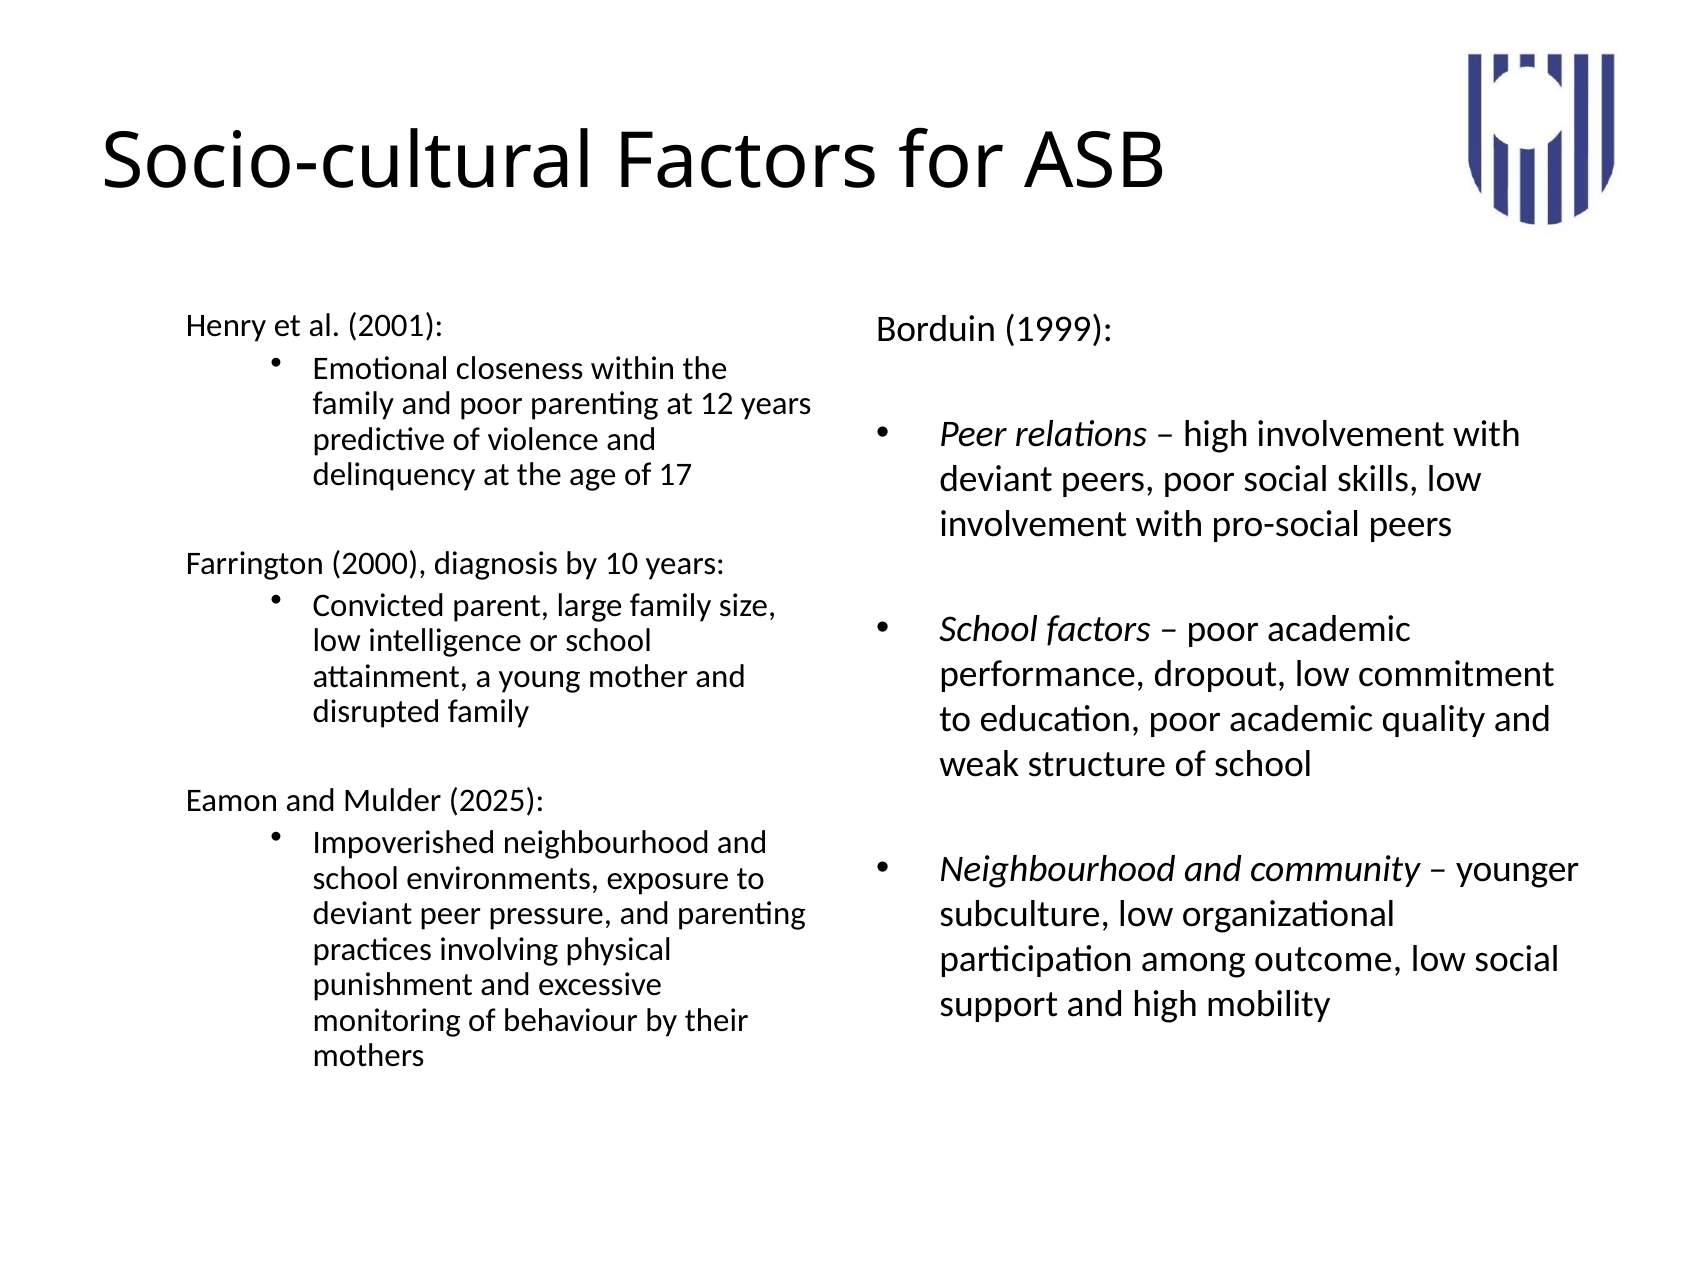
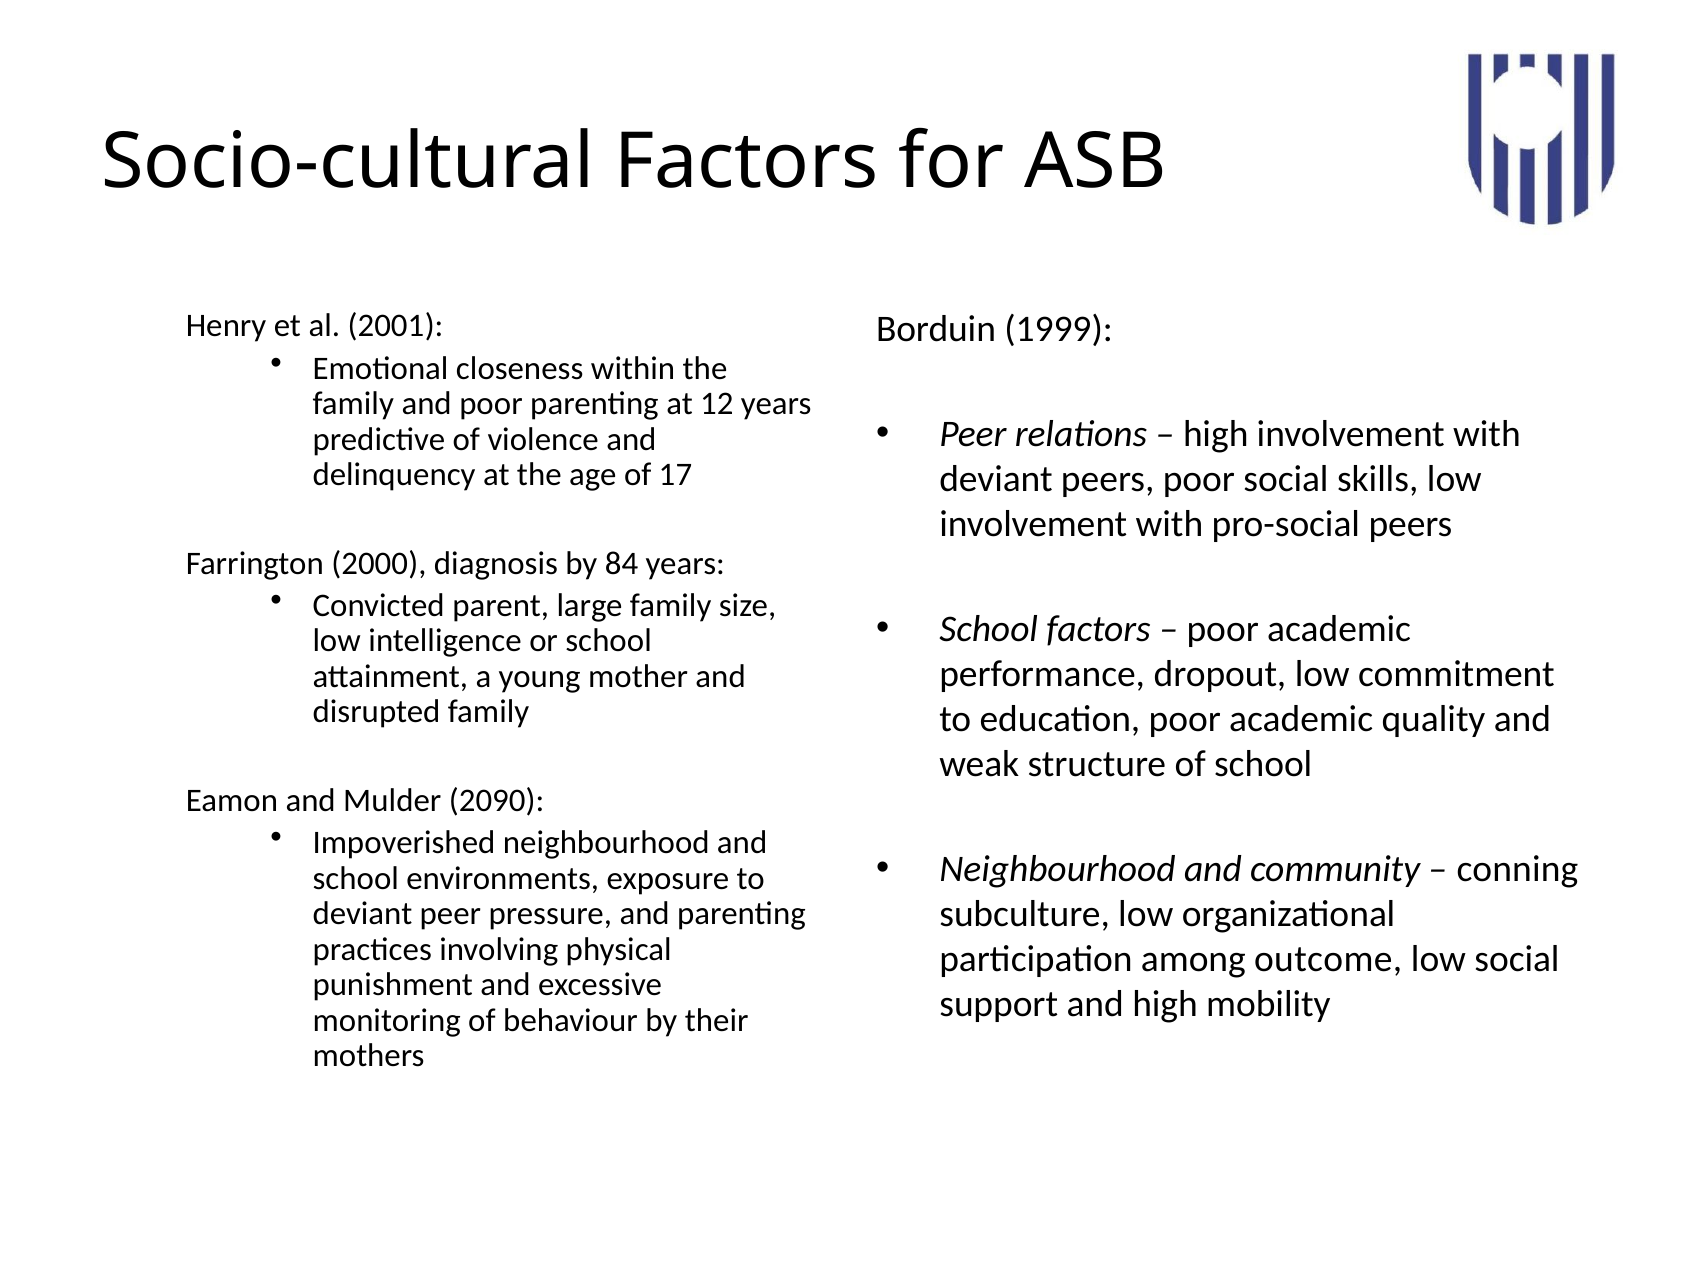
10: 10 -> 84
2025: 2025 -> 2090
younger: younger -> conning
